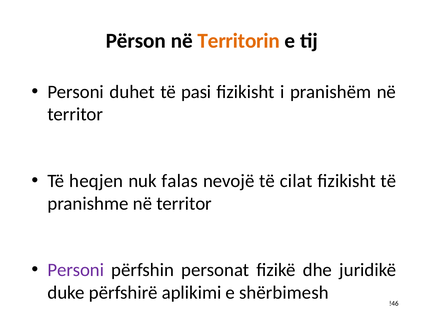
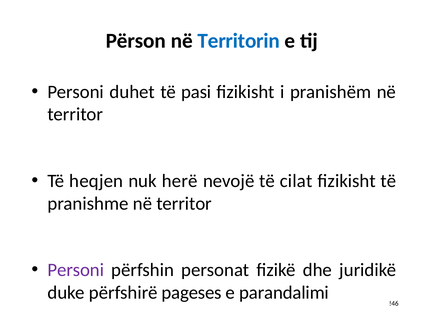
Territorin colour: orange -> blue
falas: falas -> herë
aplikimi: aplikimi -> pageses
shërbimesh: shërbimesh -> parandalimi
